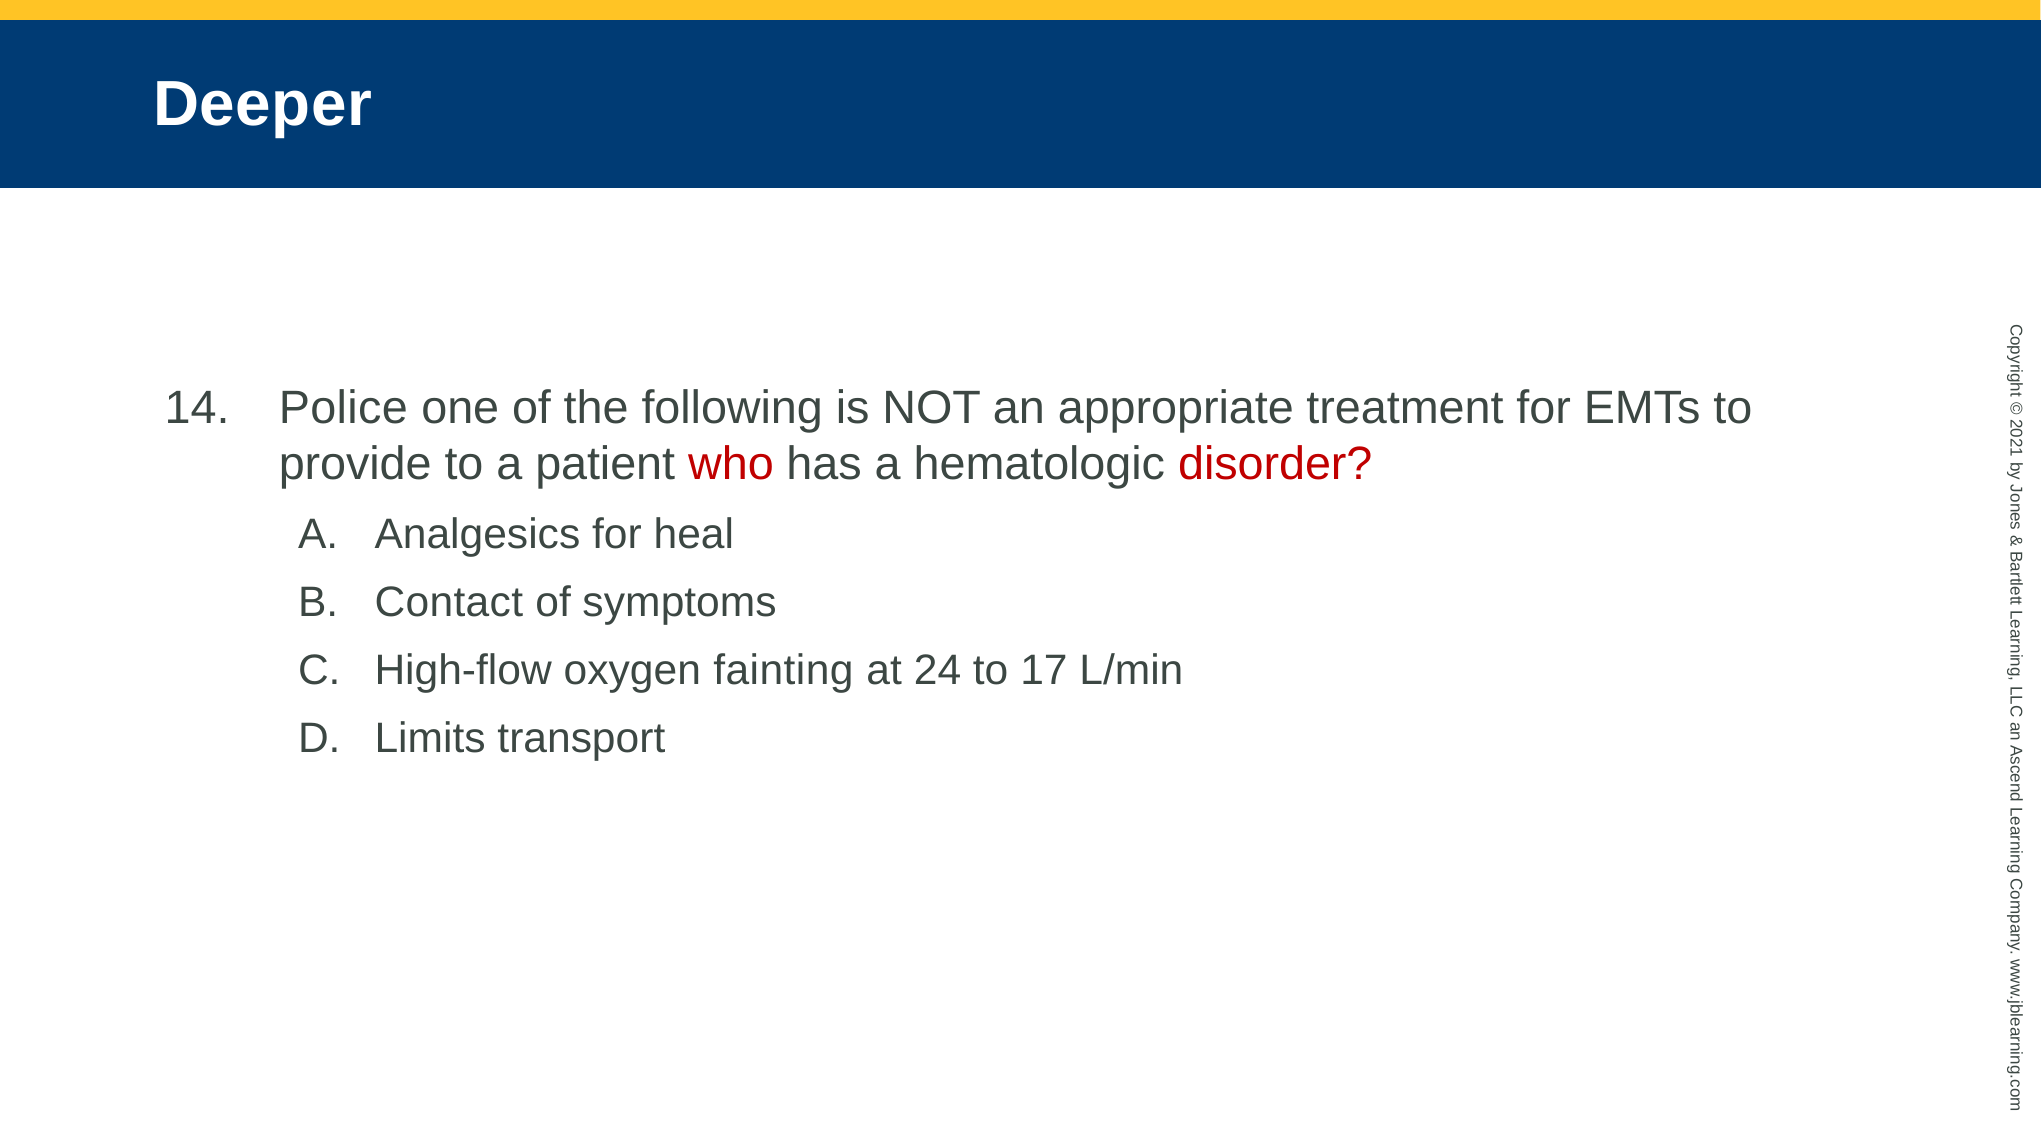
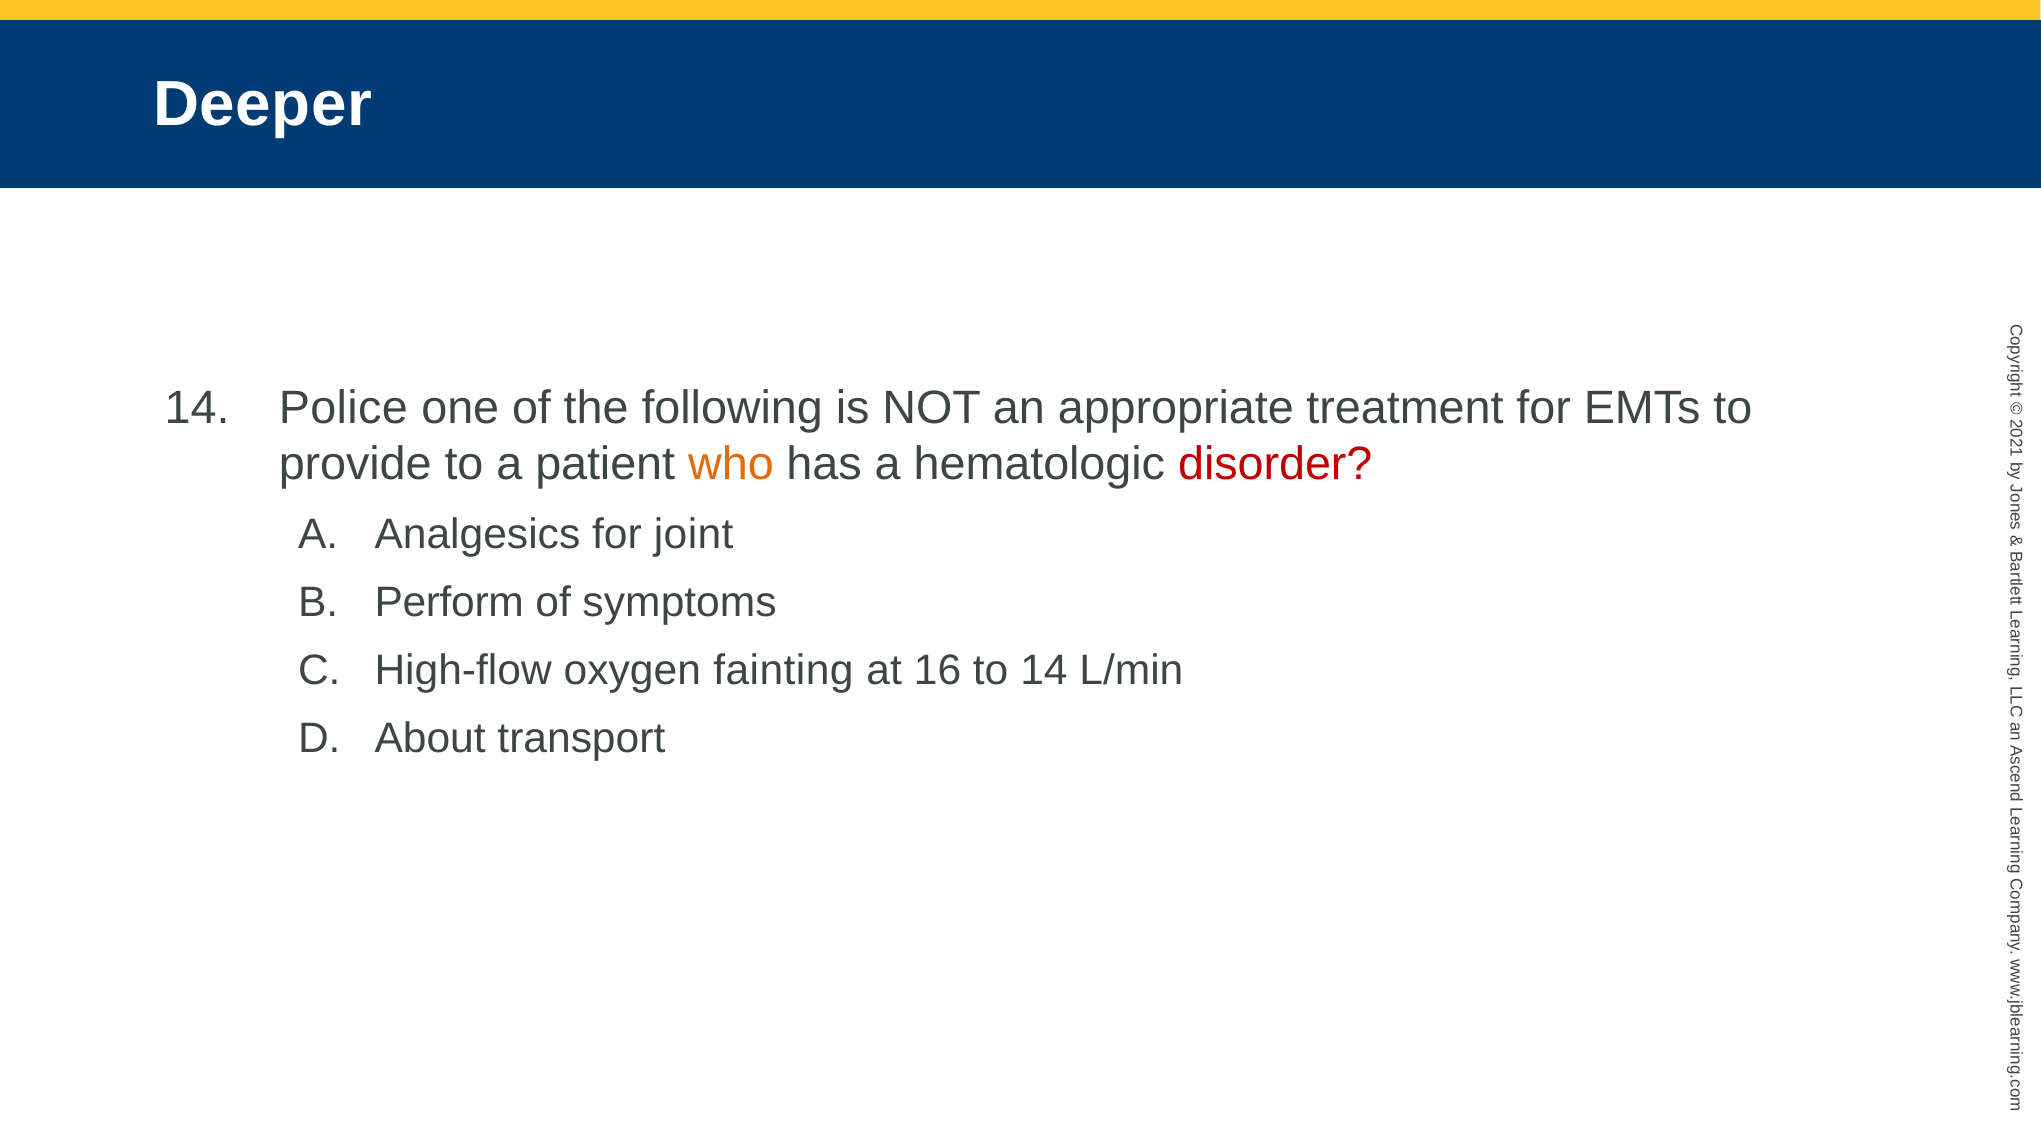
who colour: red -> orange
heal: heal -> joint
Contact: Contact -> Perform
24: 24 -> 16
to 17: 17 -> 14
Limits: Limits -> About
